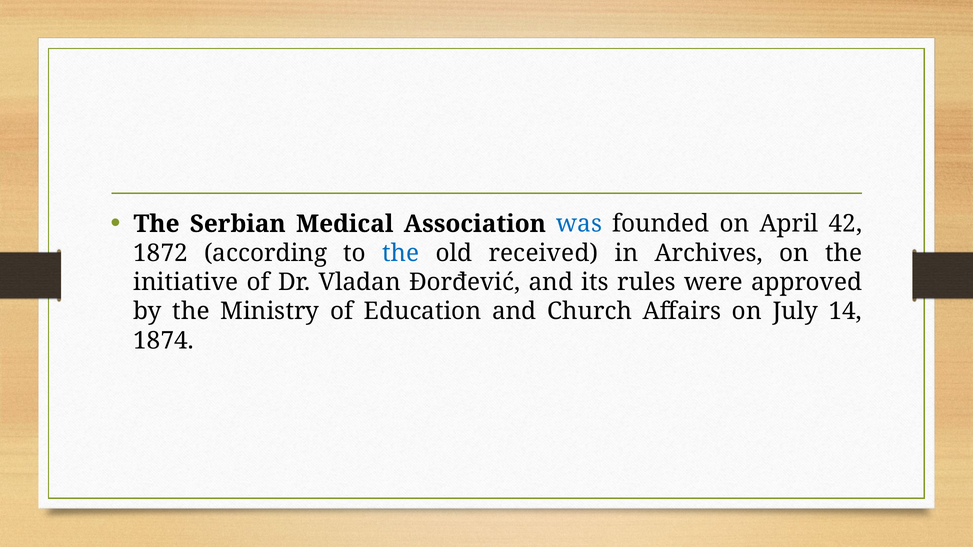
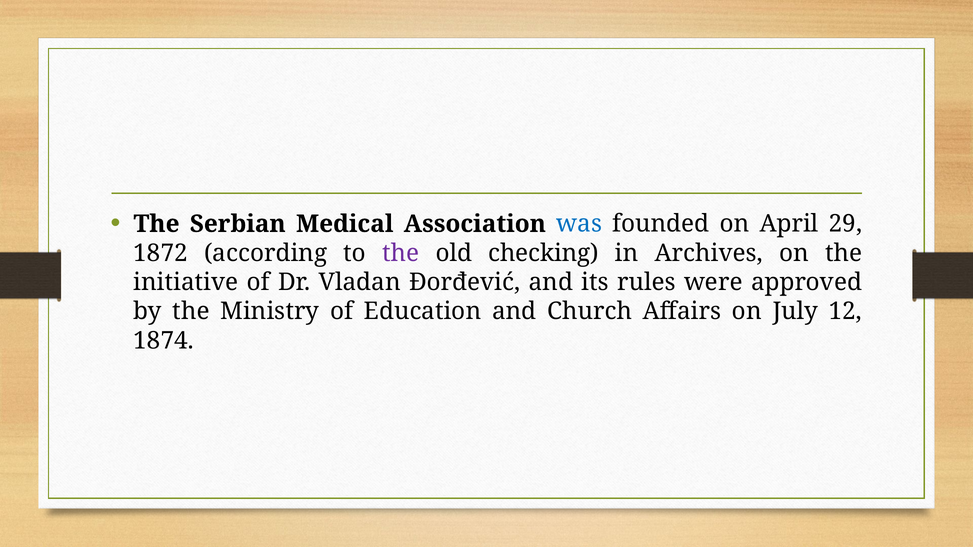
42: 42 -> 29
the at (401, 253) colour: blue -> purple
received: received -> checking
14: 14 -> 12
